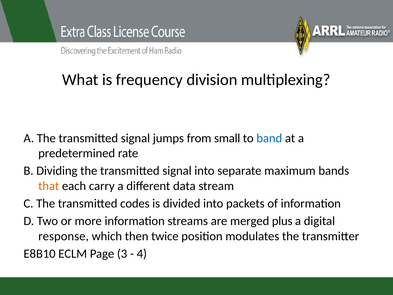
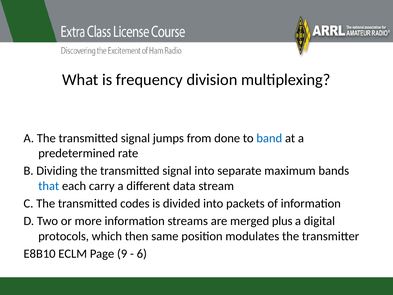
small: small -> done
that colour: orange -> blue
response: response -> protocols
twice: twice -> same
3: 3 -> 9
4: 4 -> 6
